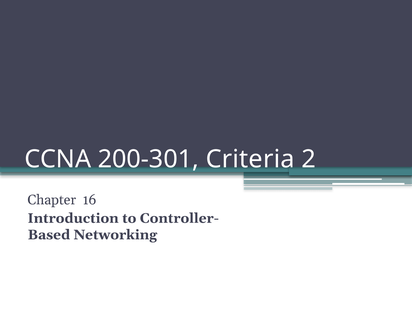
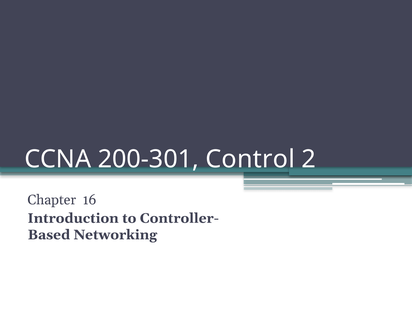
Criteria: Criteria -> Control
